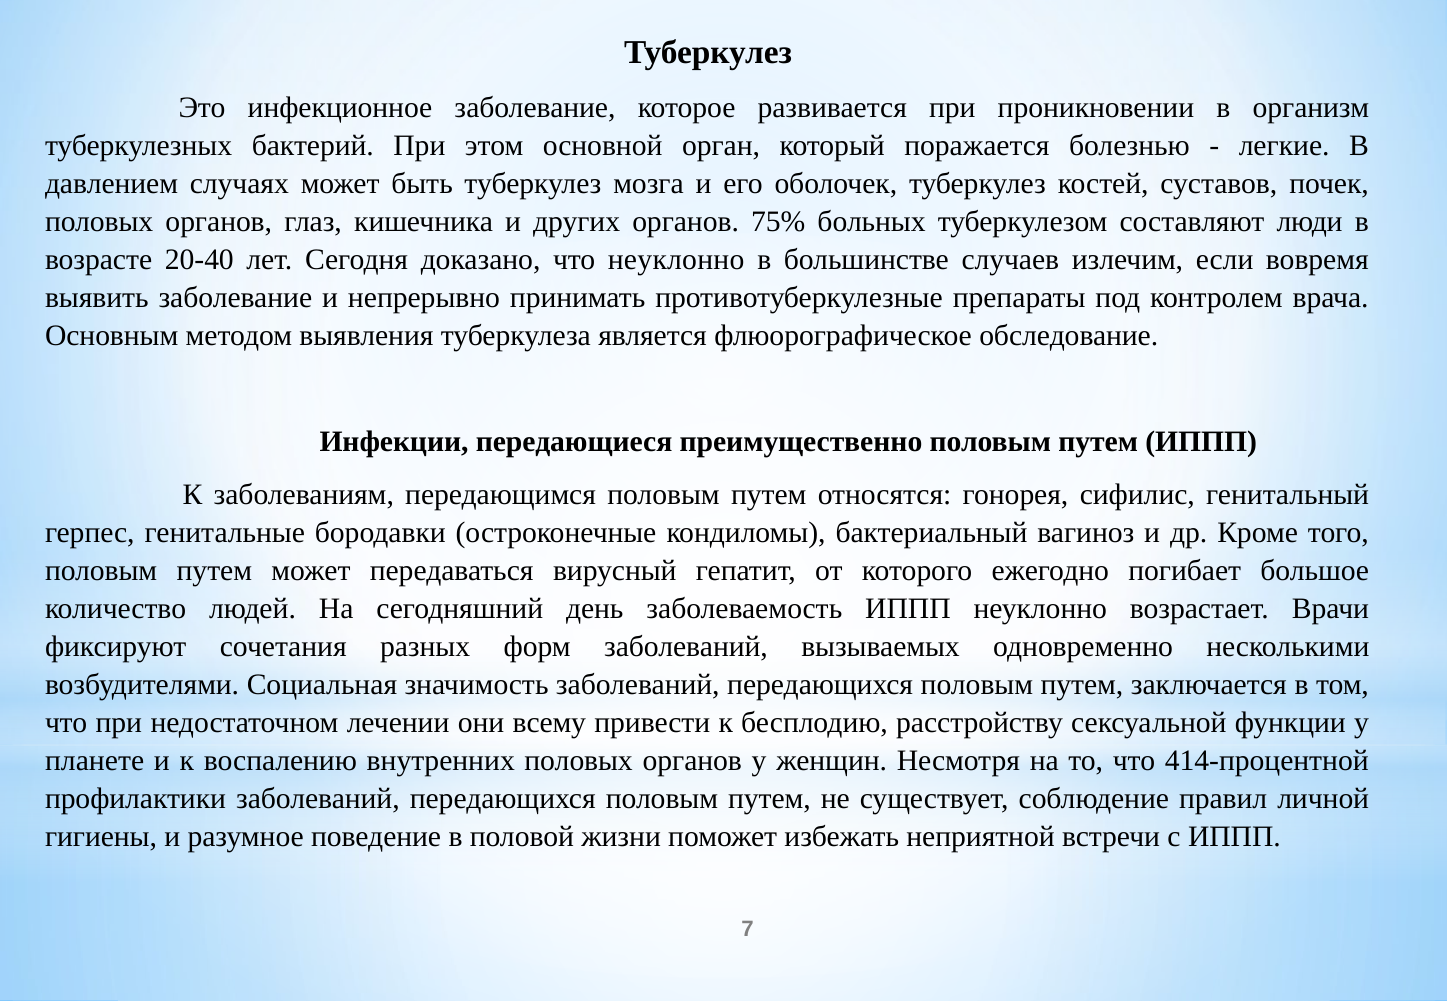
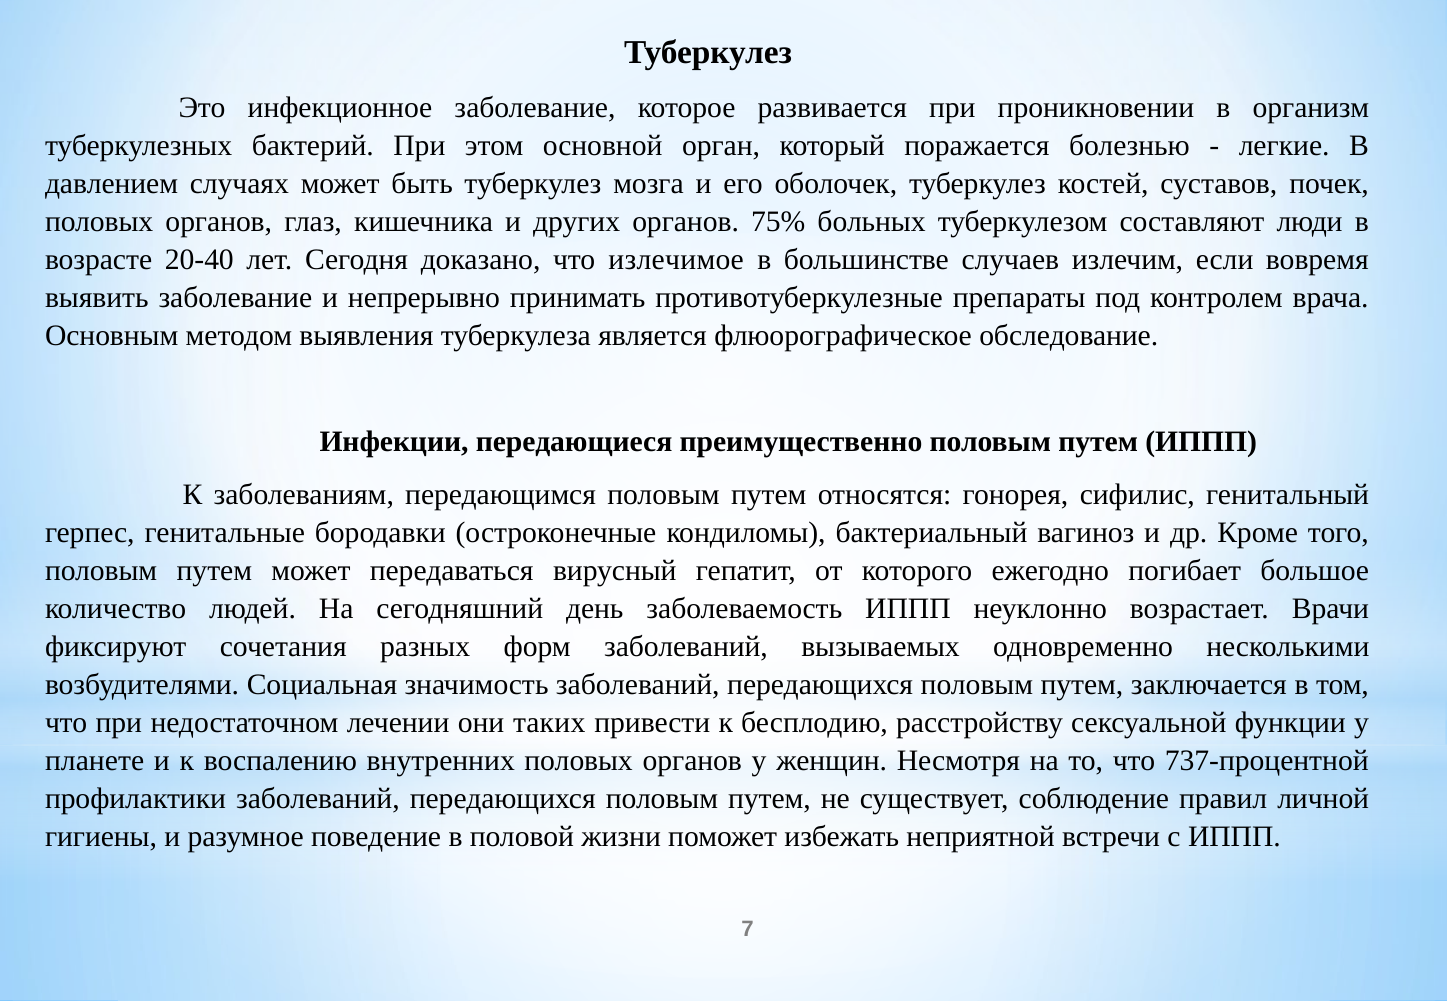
что неуклонно: неуклонно -> излечимое
всему: всему -> таких
414-процентной: 414-процентной -> 737-процентной
